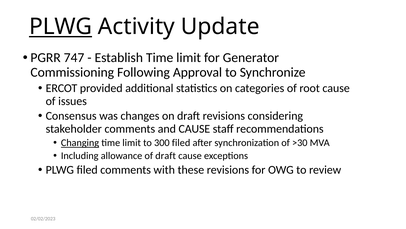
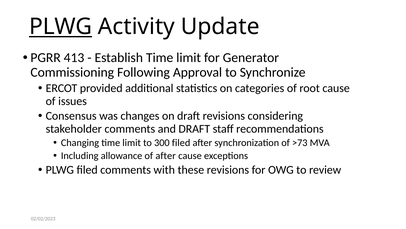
747: 747 -> 413
and CAUSE: CAUSE -> DRAFT
Changing underline: present -> none
>30: >30 -> >73
of draft: draft -> after
